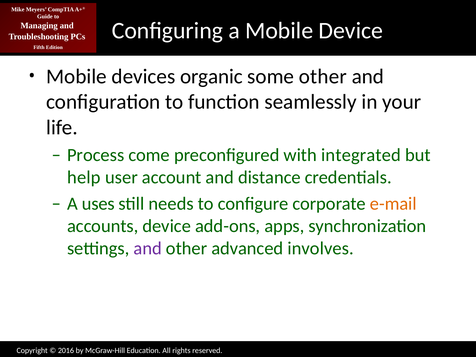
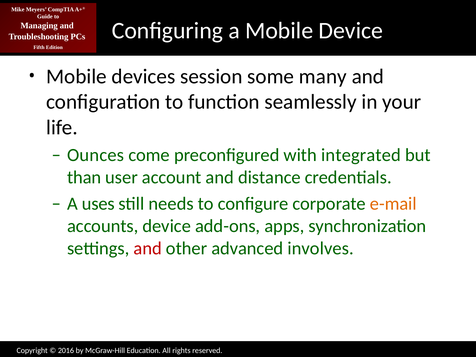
organic: organic -> session
some other: other -> many
Process: Process -> Ounces
help: help -> than
and at (148, 248) colour: purple -> red
